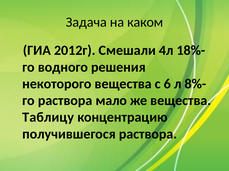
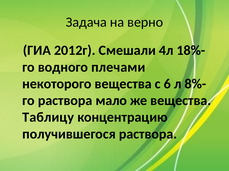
каком: каком -> верно
решения: решения -> плечами
